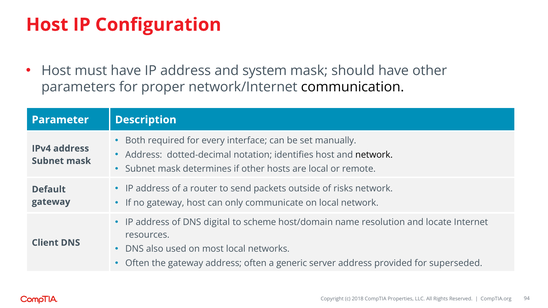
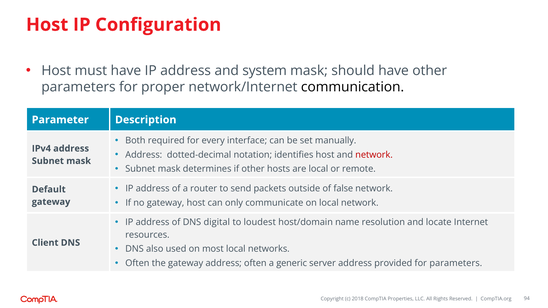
network at (374, 155) colour: black -> red
risks: risks -> false
scheme: scheme -> loudest
for superseded: superseded -> parameters
